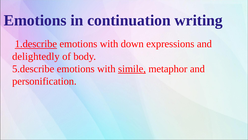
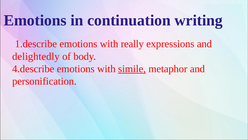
1.describe underline: present -> none
down: down -> really
5.describe: 5.describe -> 4.describe
